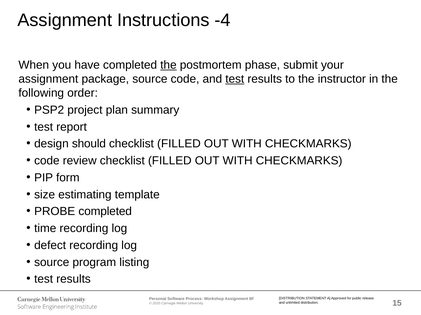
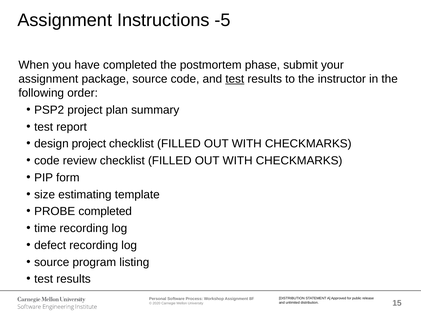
-4: -4 -> -5
the at (168, 65) underline: present -> none
design should: should -> project
